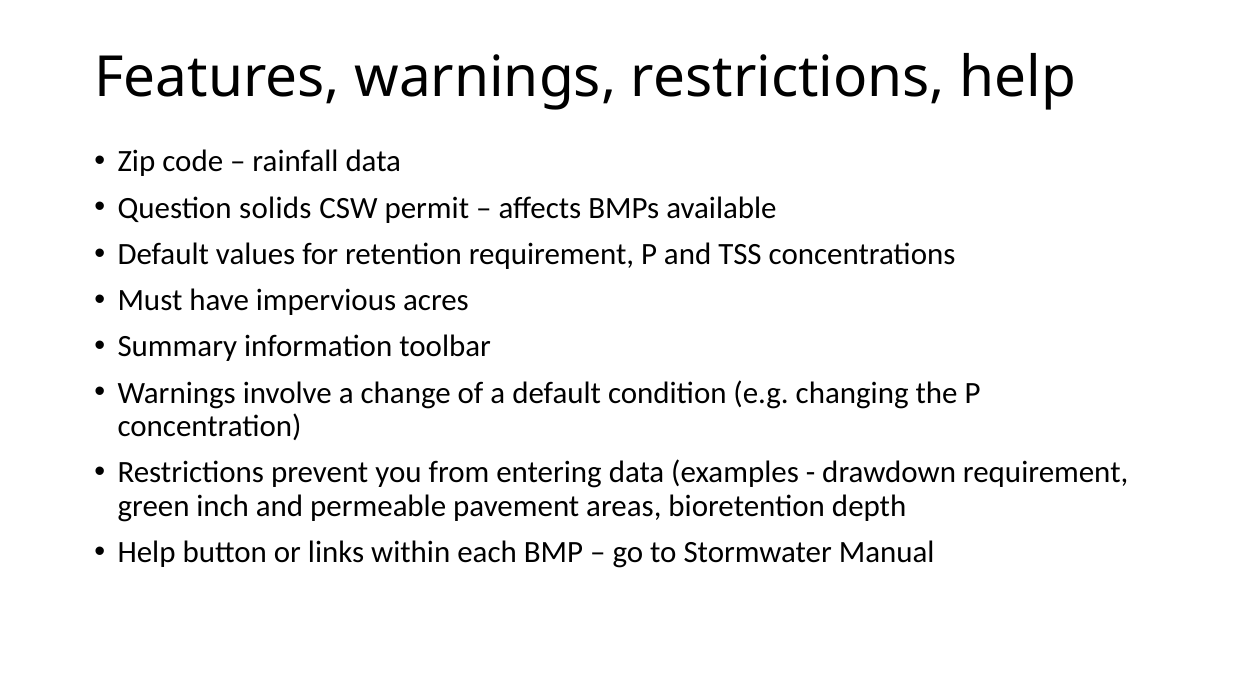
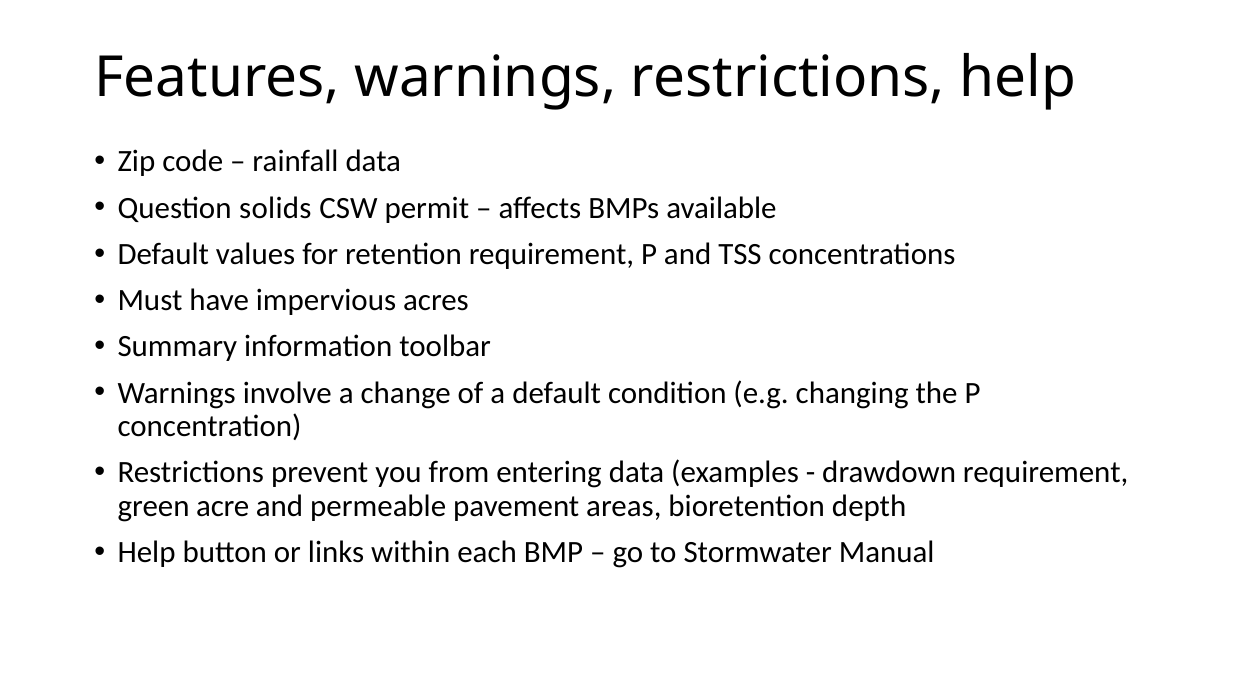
inch: inch -> acre
